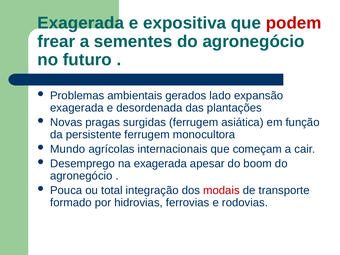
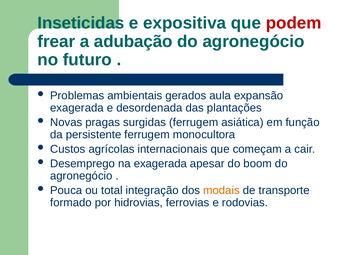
Exagerada at (81, 23): Exagerada -> Inseticidas
sementes: sementes -> adubação
lado: lado -> aula
Mundo: Mundo -> Custos
modais colour: red -> orange
